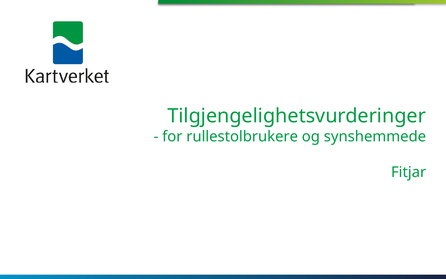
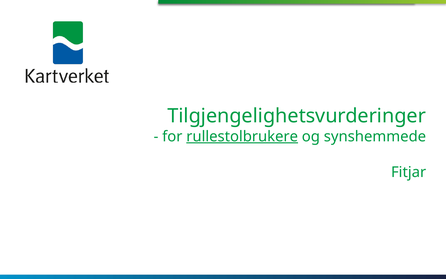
rullestolbrukere underline: none -> present
